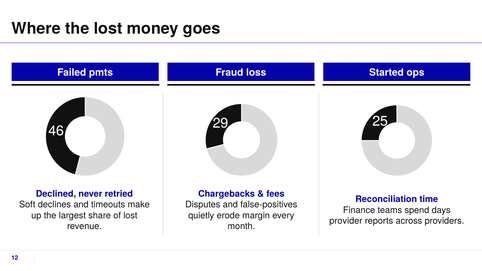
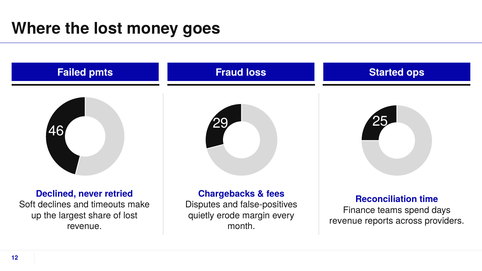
provider at (346, 221): provider -> revenue
